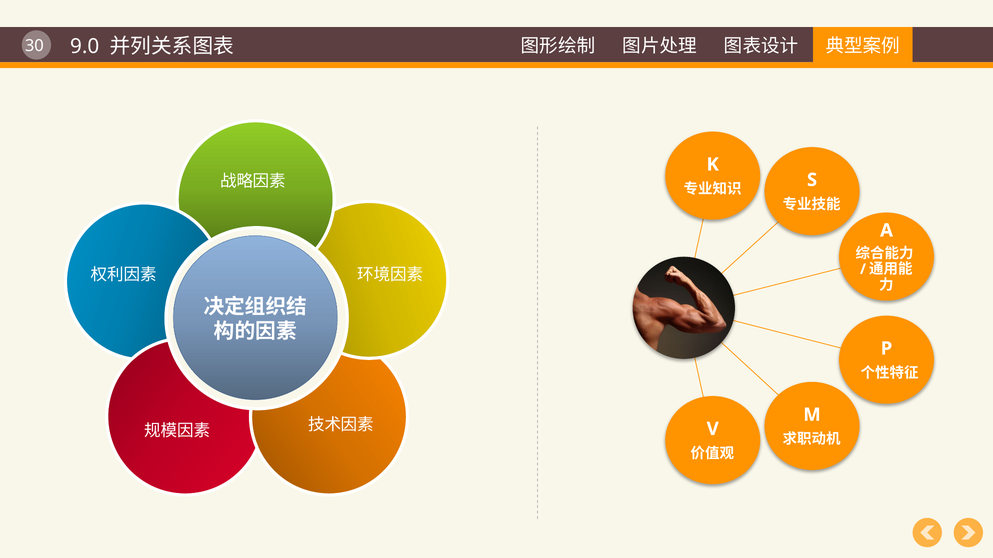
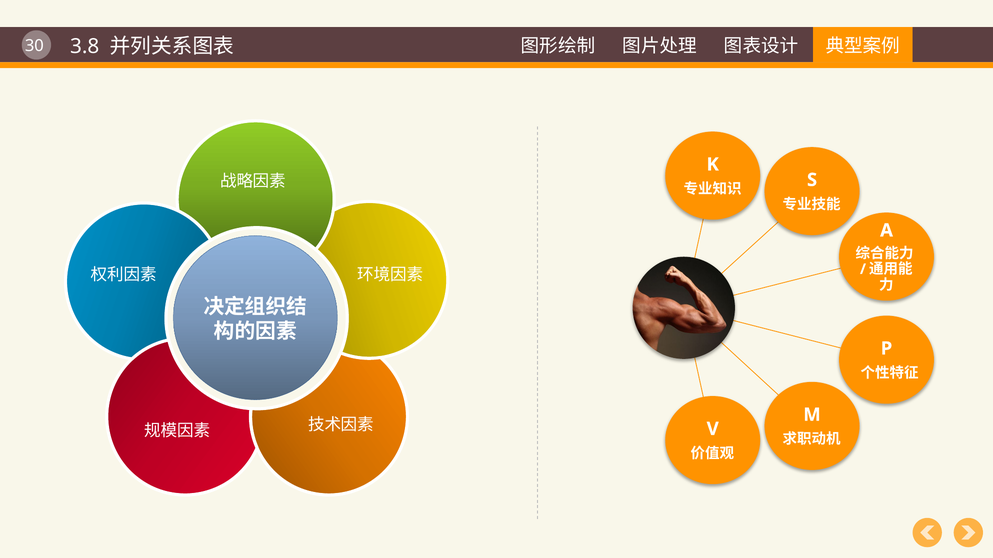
9.0: 9.0 -> 3.8
